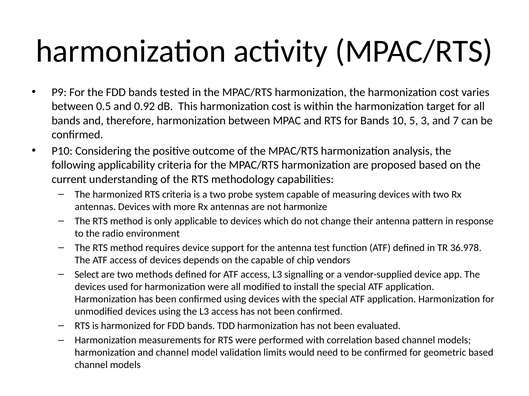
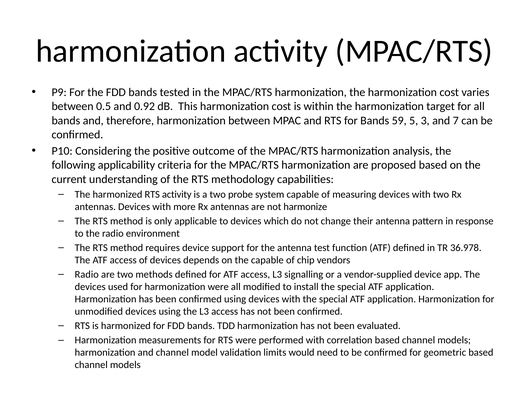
10: 10 -> 59
RTS criteria: criteria -> activity
Select at (87, 275): Select -> Radio
